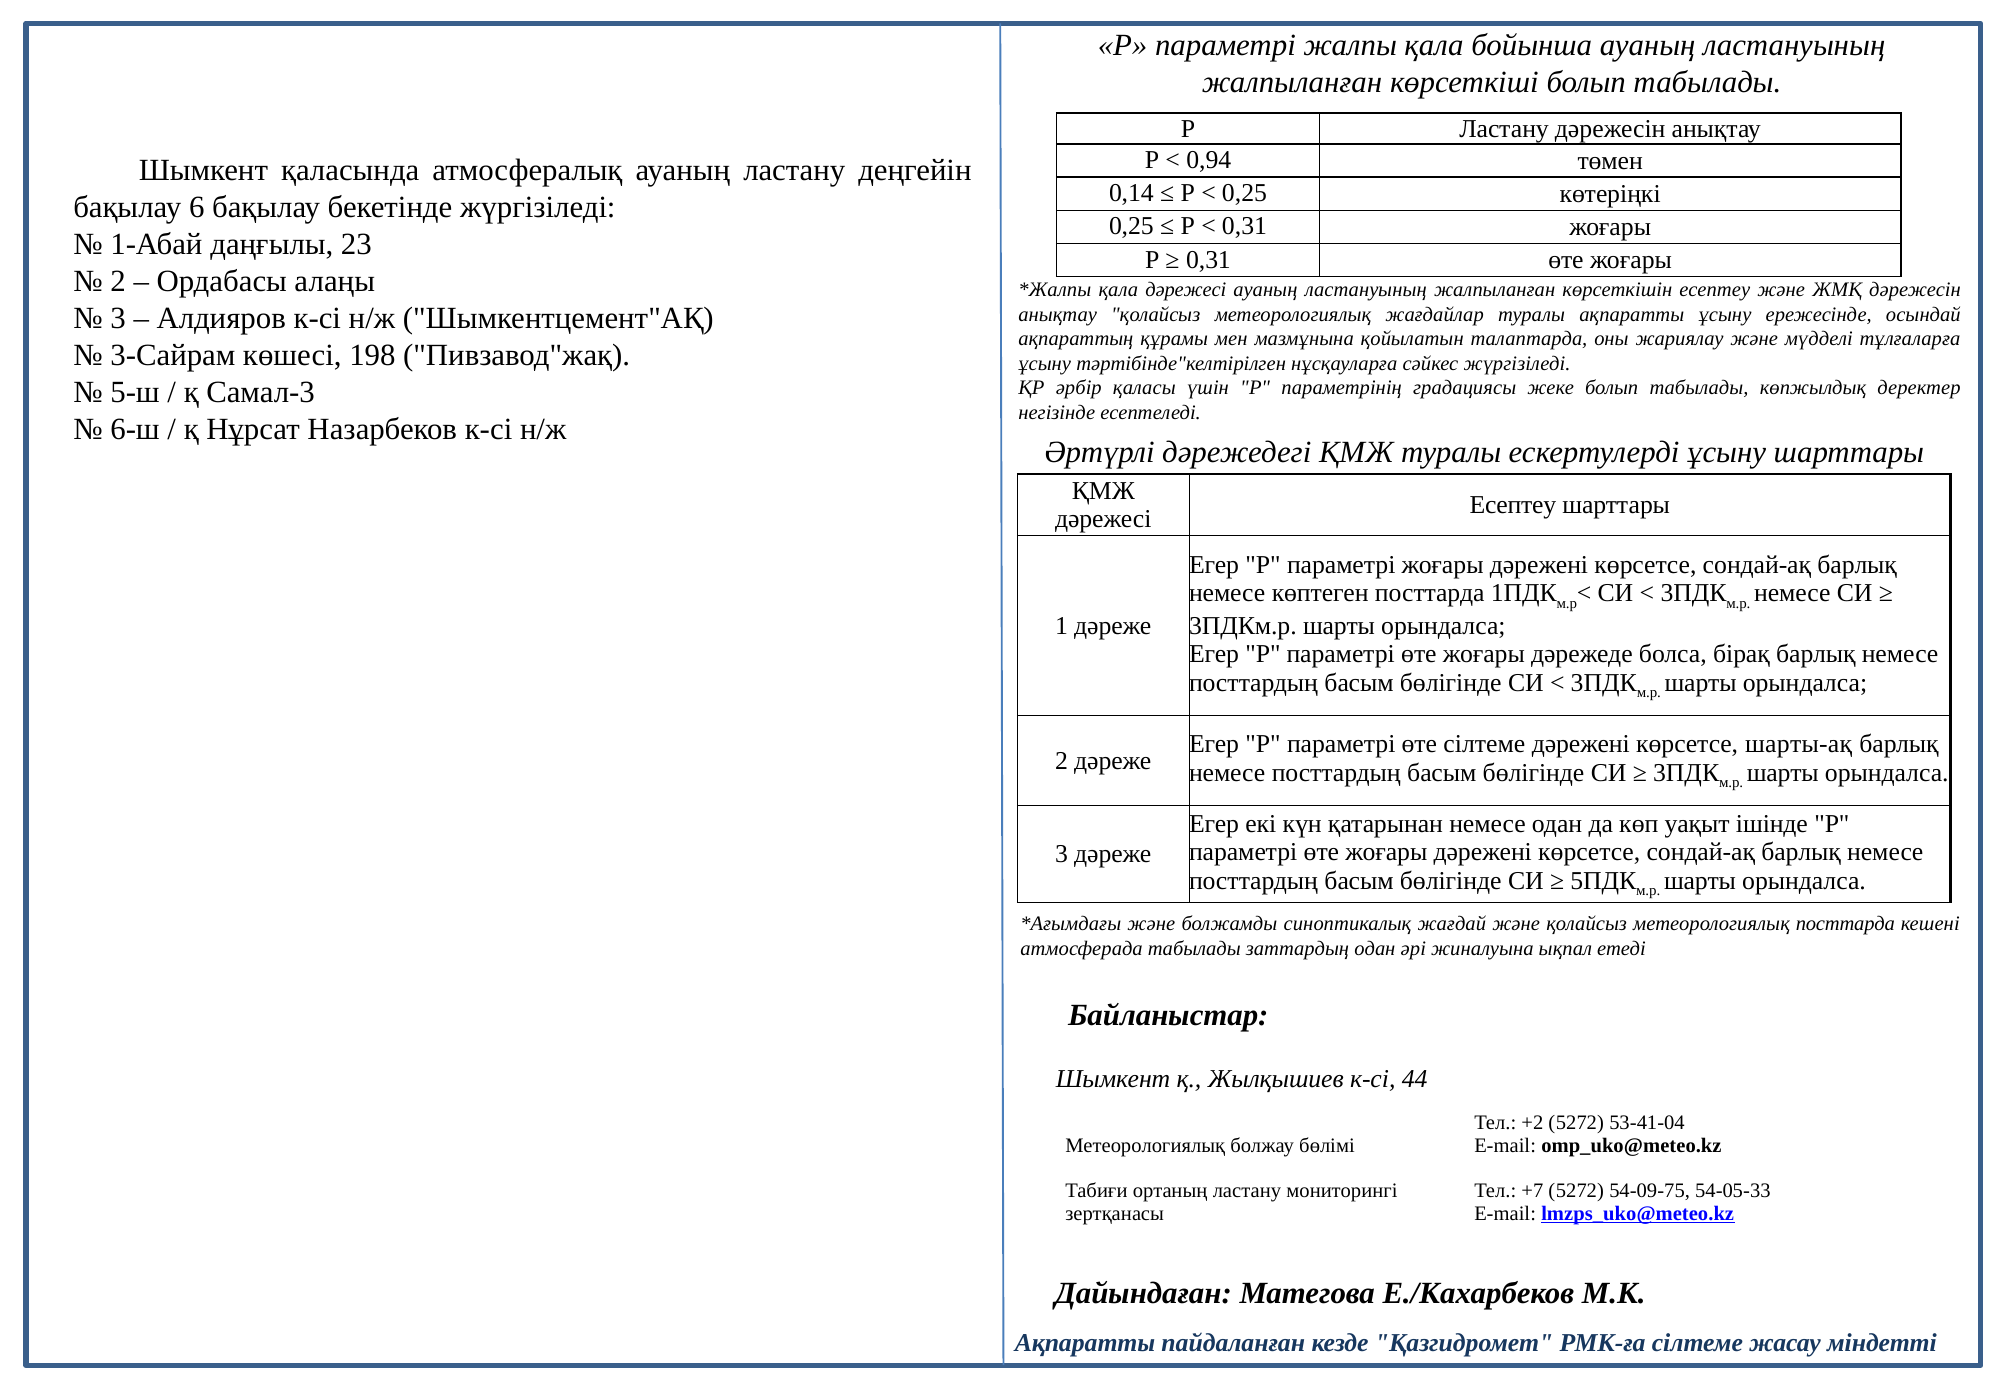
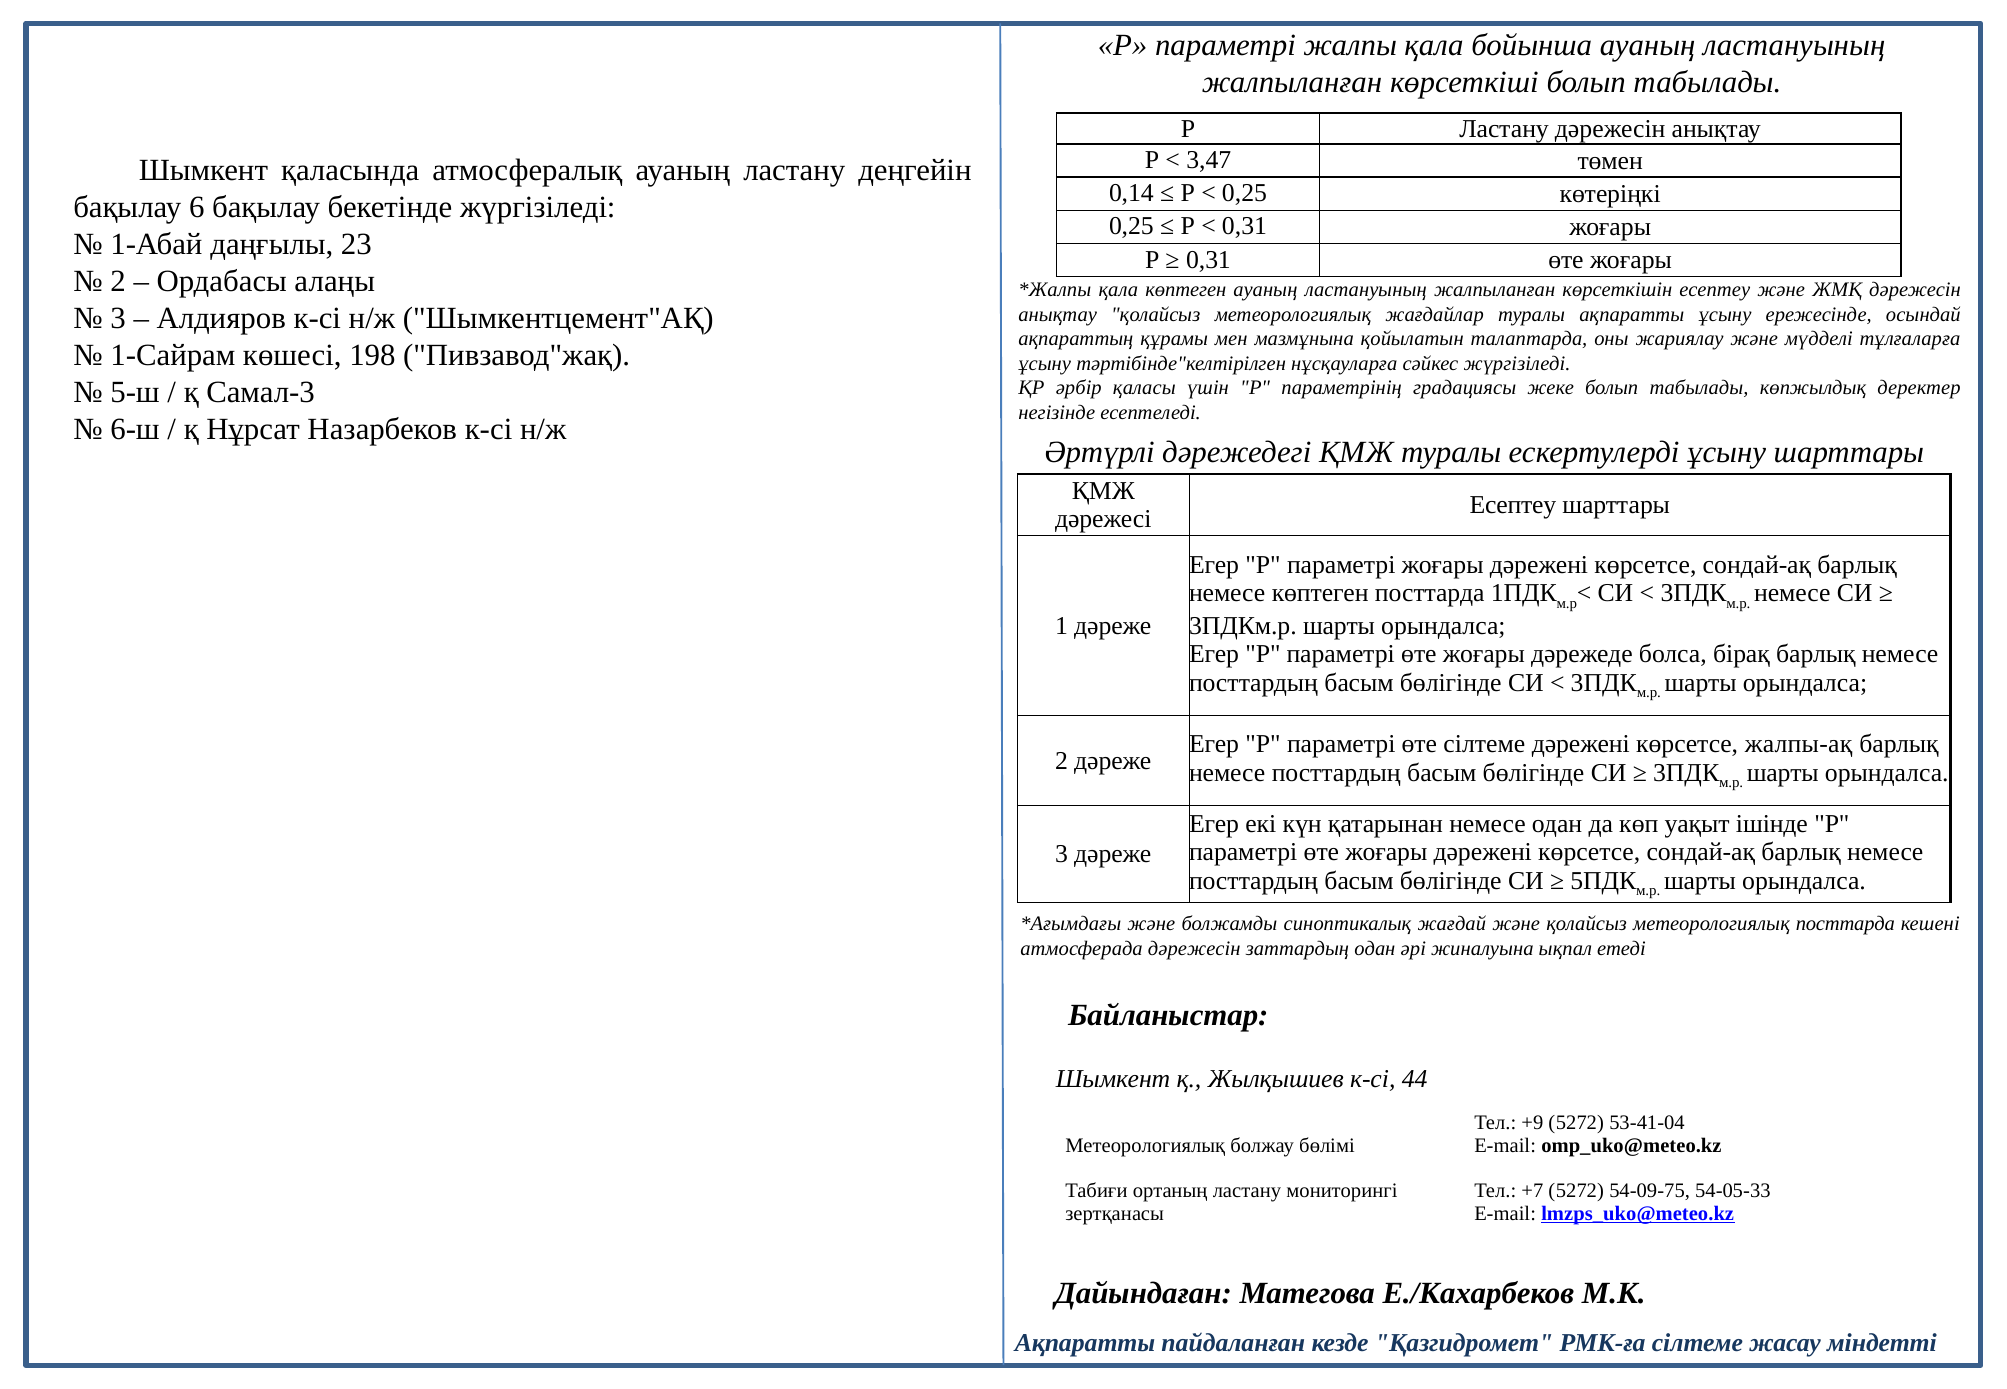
0,94: 0,94 -> 3,47
қала дәрежесі: дәрежесі -> көптеген
3-Сайрам: 3-Сайрам -> 1-Сайрам
шарты-ақ: шарты-ақ -> жалпы-ақ
атмосферада табылады: табылады -> дәрежесін
+2: +2 -> +9
